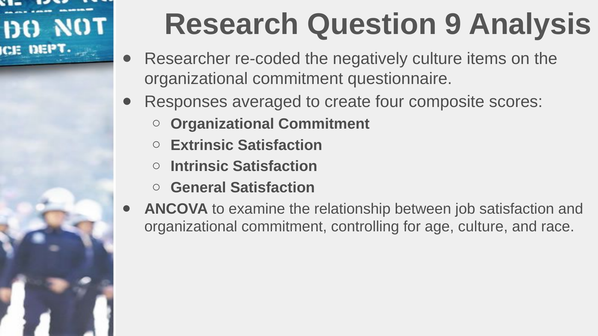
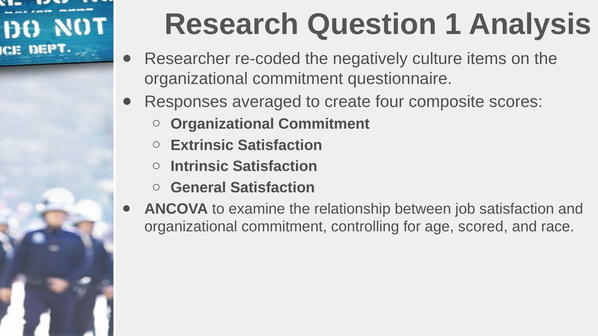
9: 9 -> 1
age culture: culture -> scored
